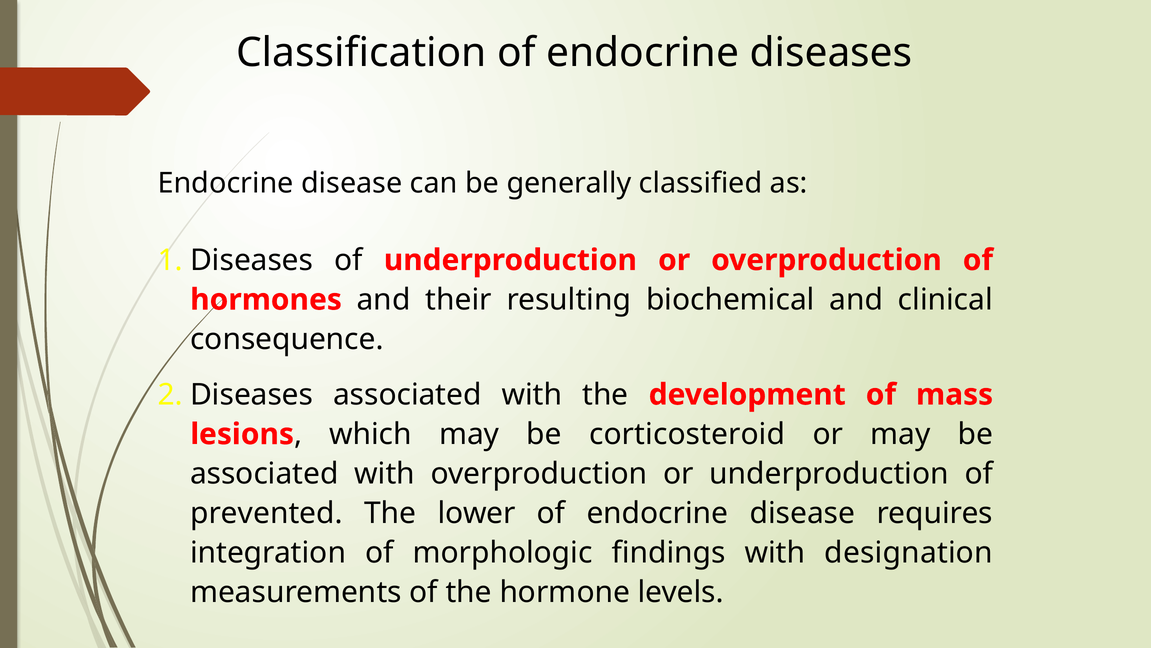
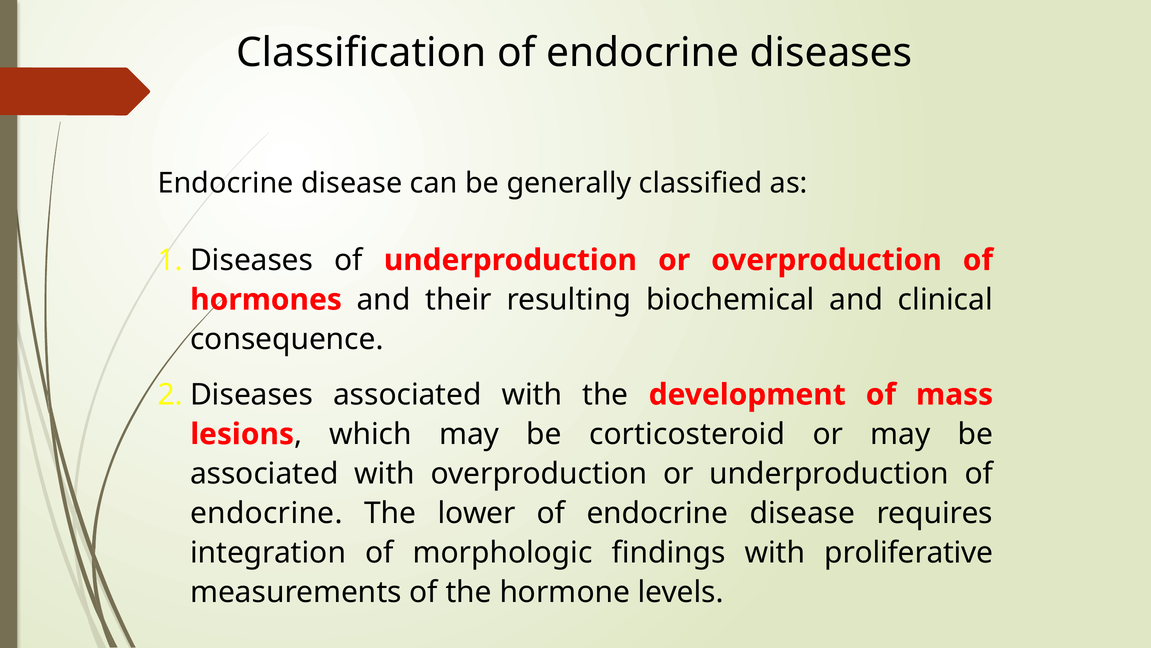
prevented at (267, 513): prevented -> endocrine
designation: designation -> proliferative
